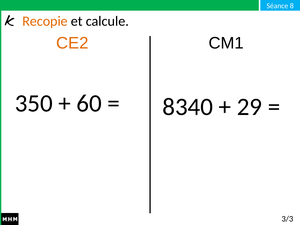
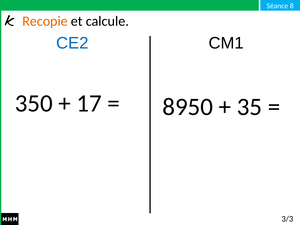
CE2 colour: orange -> blue
60: 60 -> 17
8340: 8340 -> 8950
29: 29 -> 35
